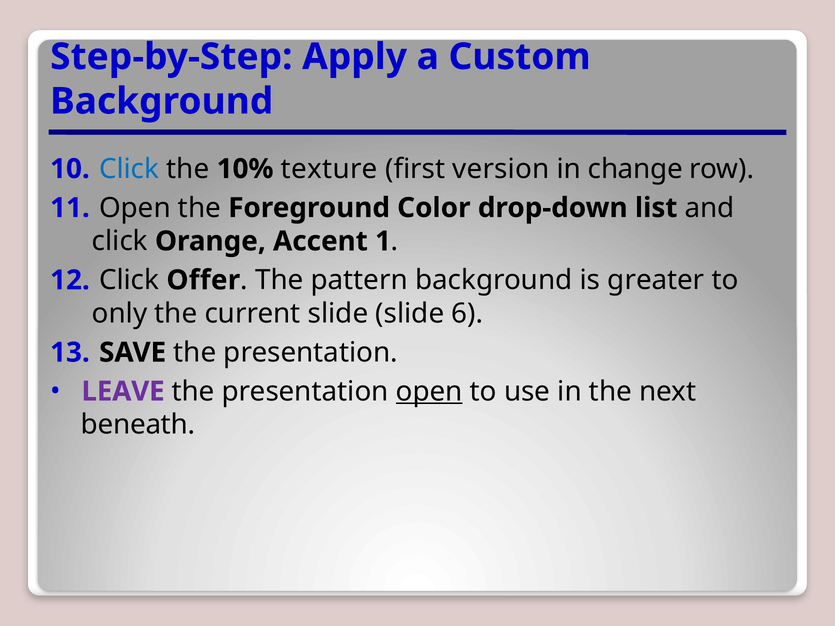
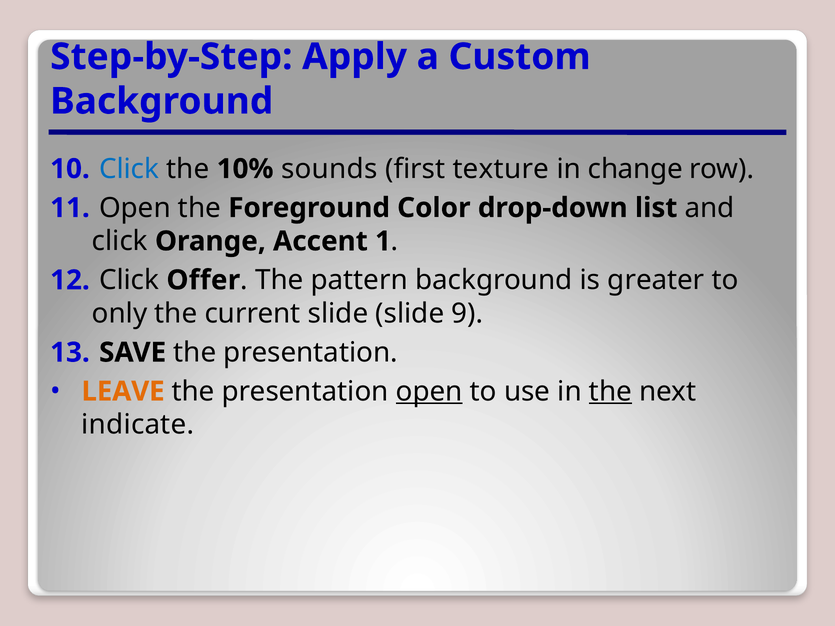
texture: texture -> sounds
version: version -> texture
6: 6 -> 9
LEAVE colour: purple -> orange
the at (610, 392) underline: none -> present
beneath: beneath -> indicate
